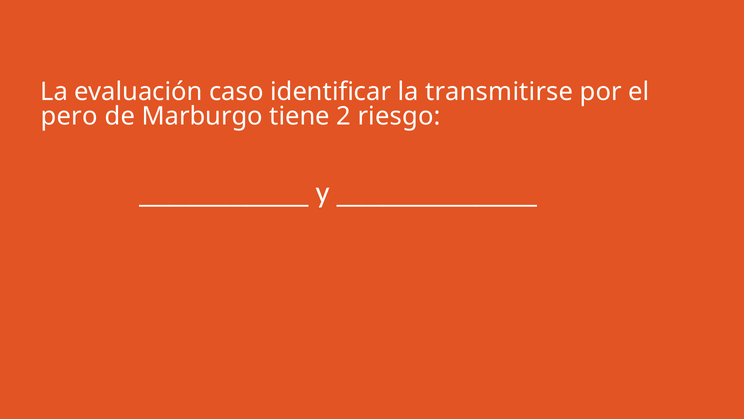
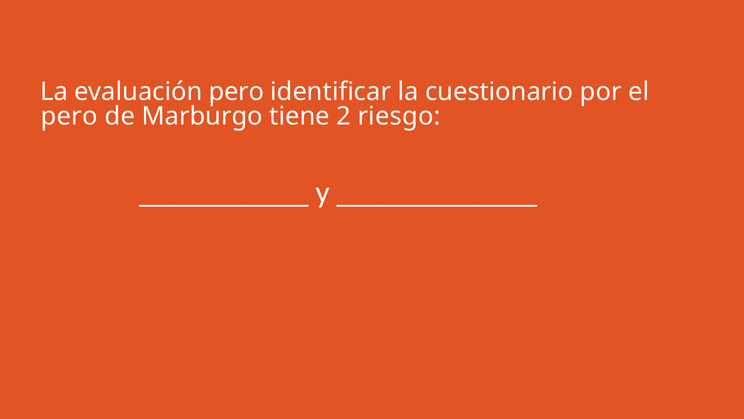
evaluación caso: caso -> pero
transmitirse: transmitirse -> cuestionario
